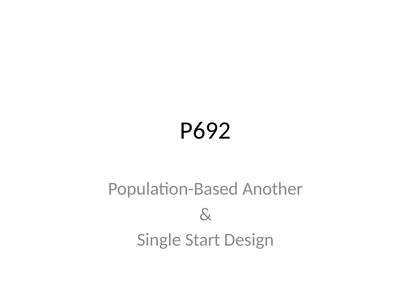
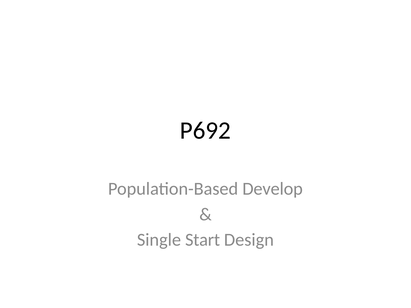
Another: Another -> Develop
